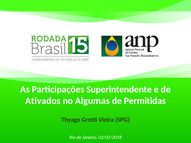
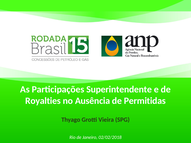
Ativados: Ativados -> Royalties
Algumas: Algumas -> Ausência
